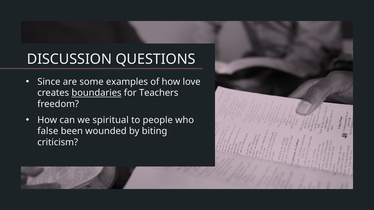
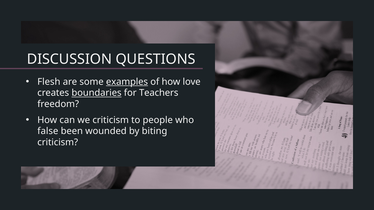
Since: Since -> Flesh
examples underline: none -> present
we spiritual: spiritual -> criticism
